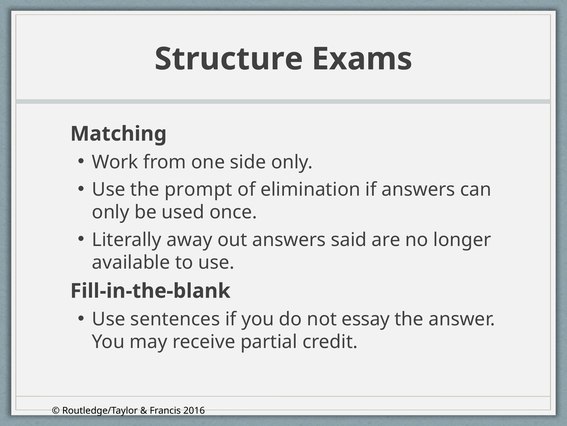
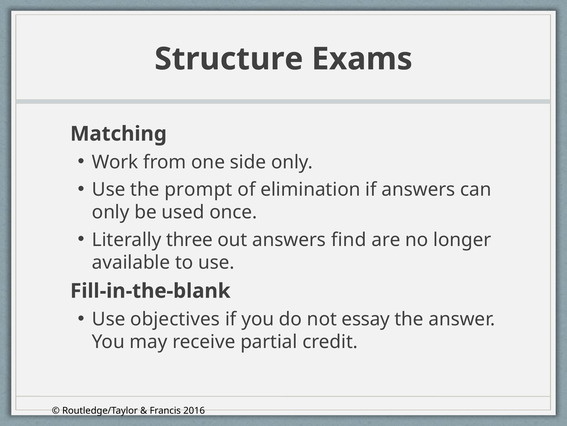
away: away -> three
said: said -> find
sentences: sentences -> objectives
